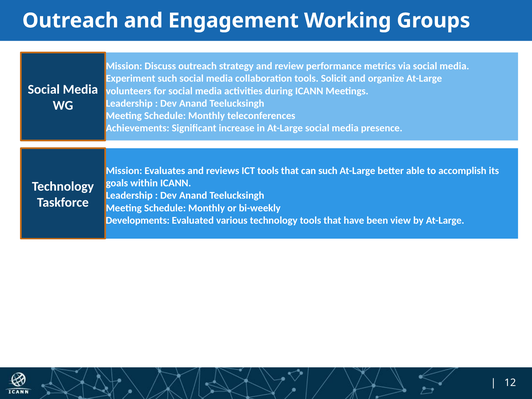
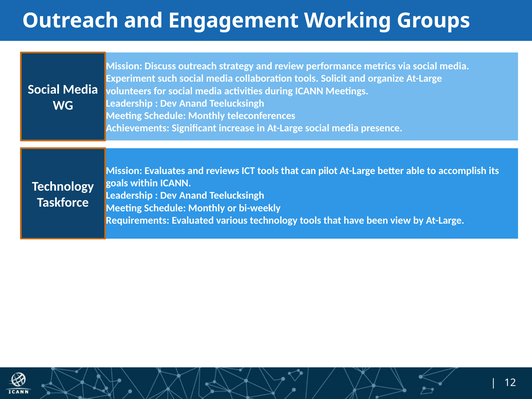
can such: such -> pilot
Developments: Developments -> Requirements
